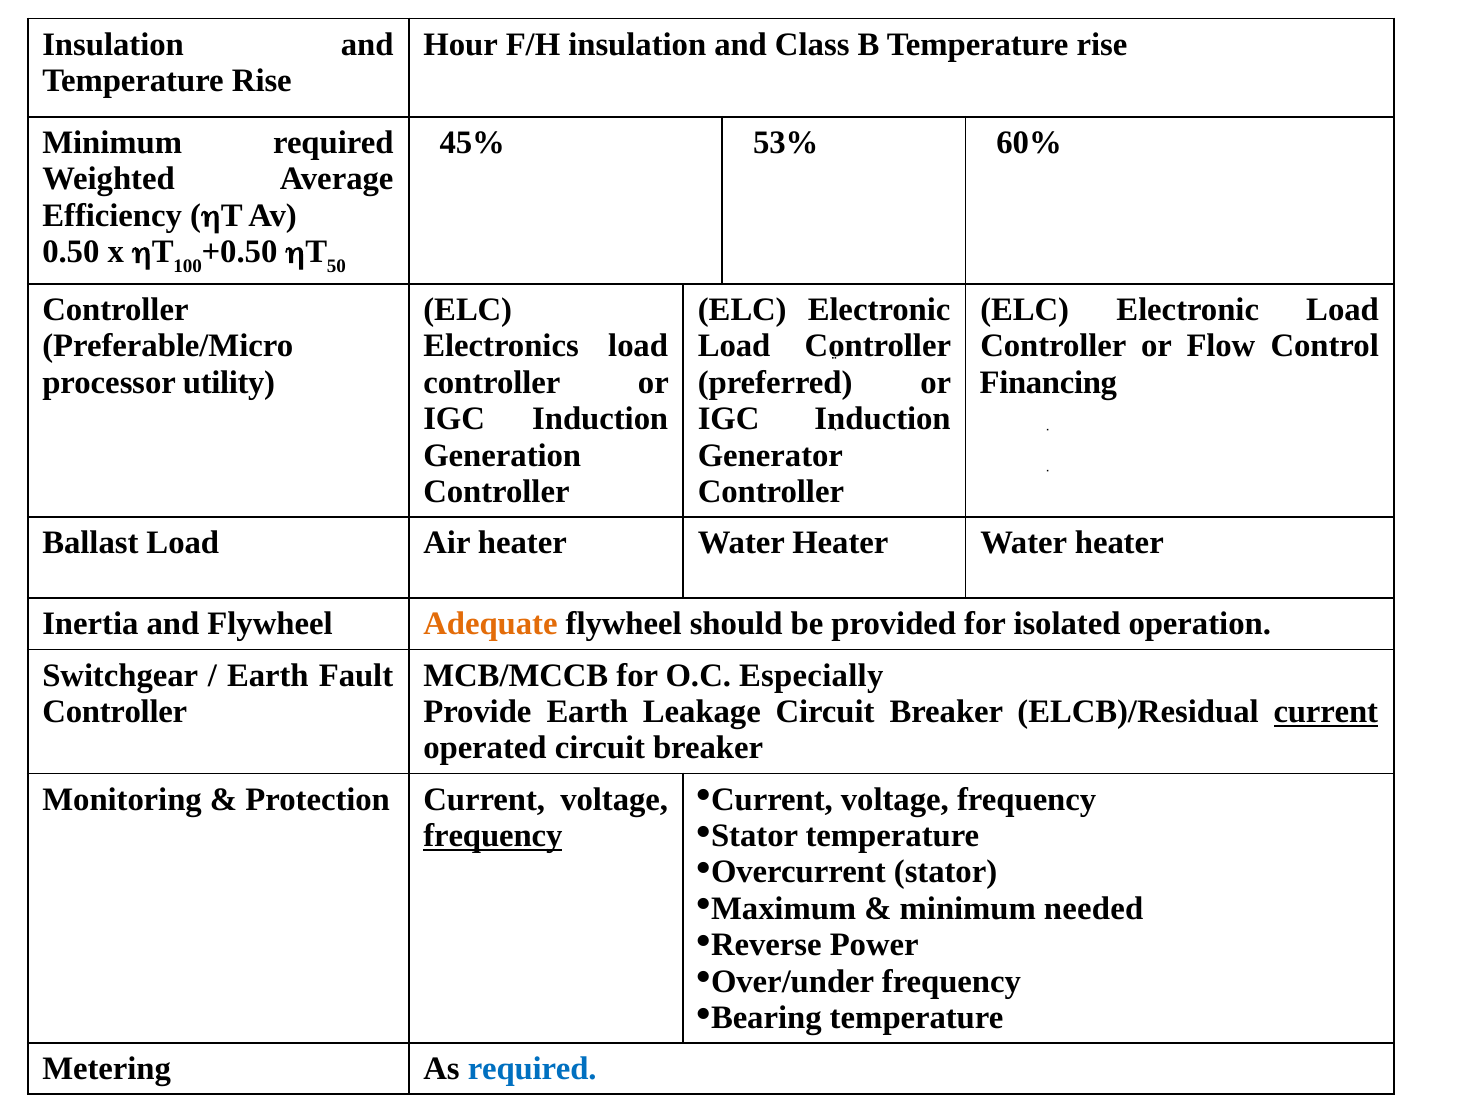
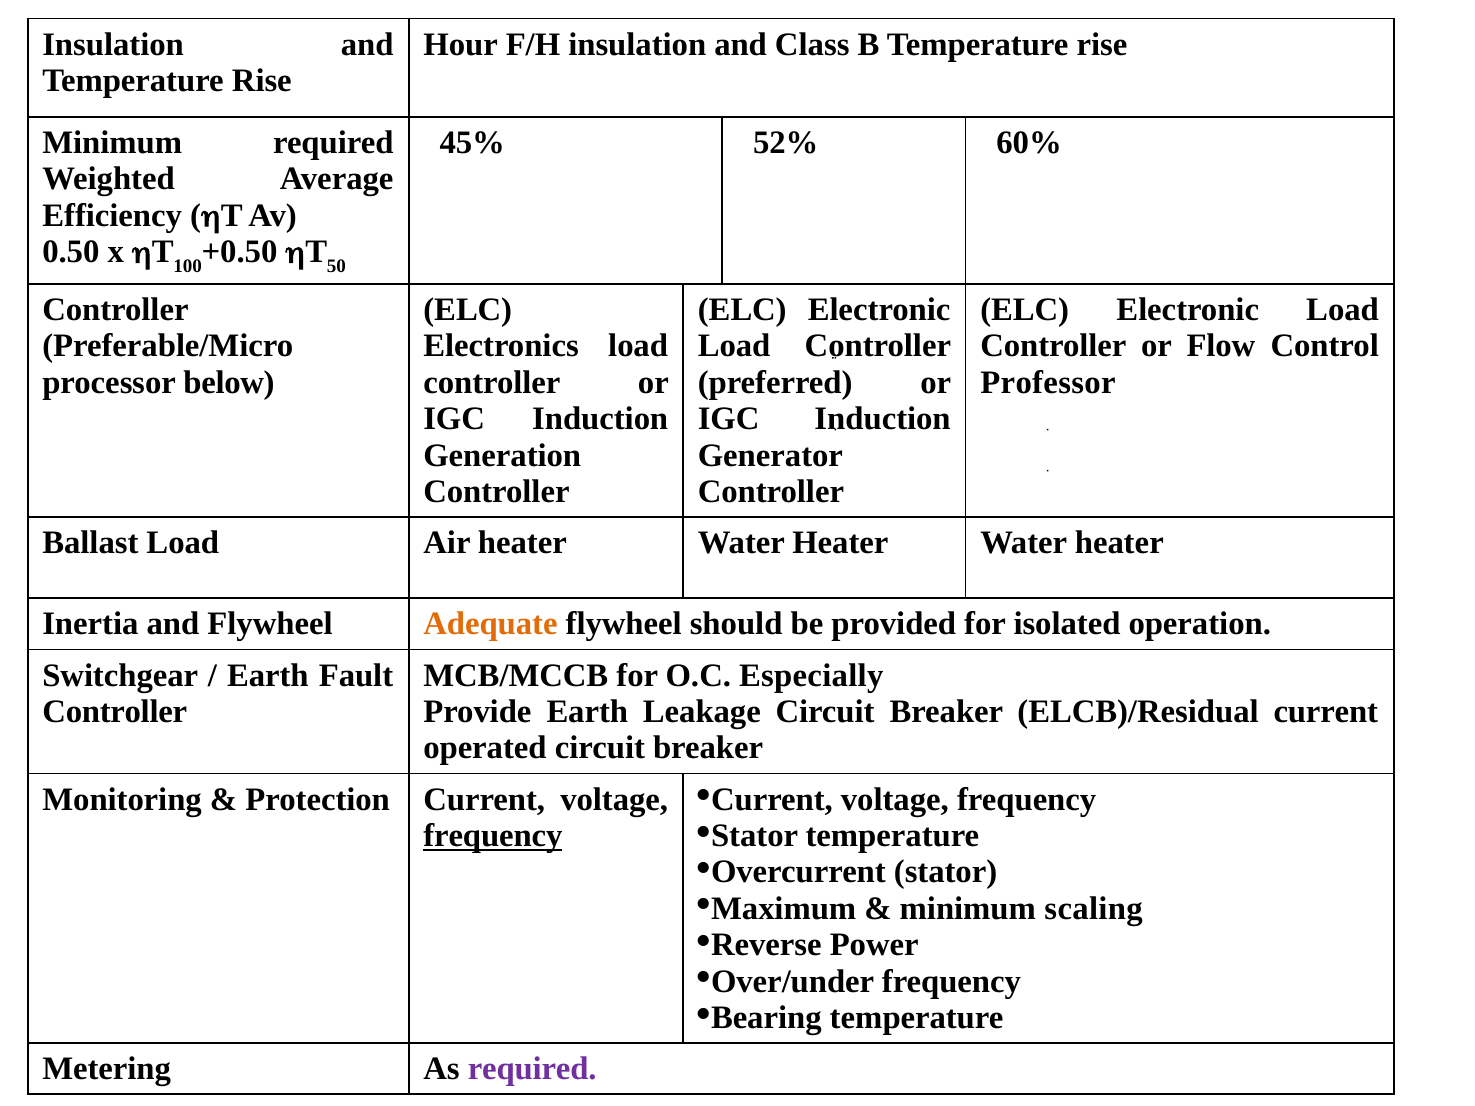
53%: 53% -> 52%
utility: utility -> below
Financing: Financing -> Professor
current at (1326, 712) underline: present -> none
needed: needed -> scaling
required at (532, 1069) colour: blue -> purple
